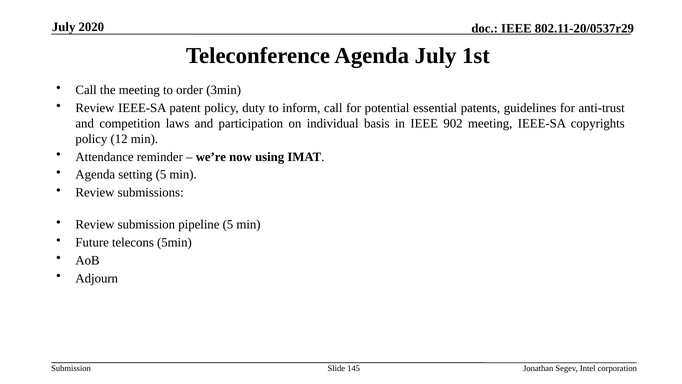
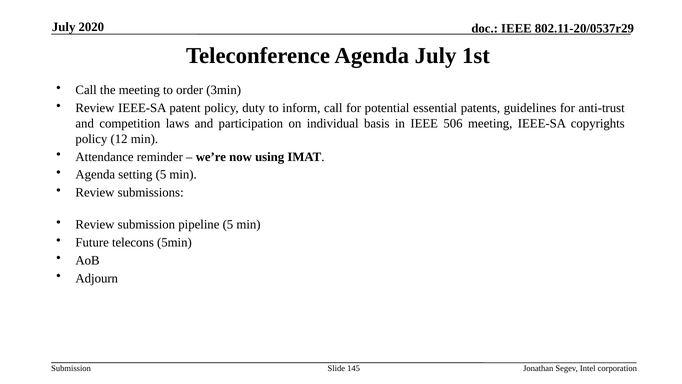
902: 902 -> 506
